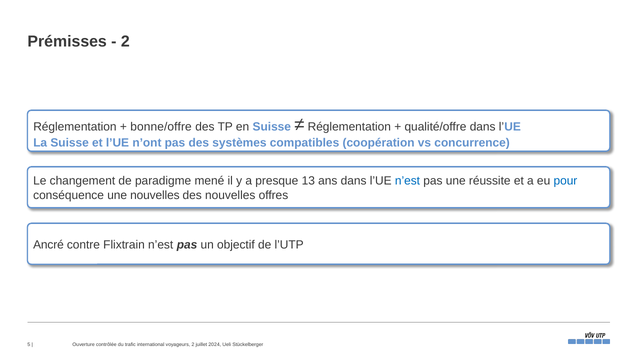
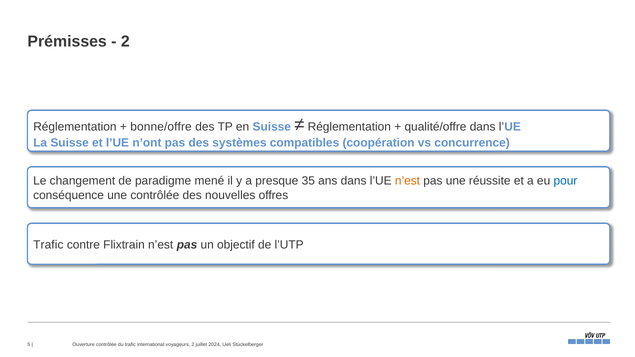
13: 13 -> 35
n’est at (407, 181) colour: blue -> orange
une nouvelles: nouvelles -> contrôlée
Ancré at (48, 245): Ancré -> Trafic
